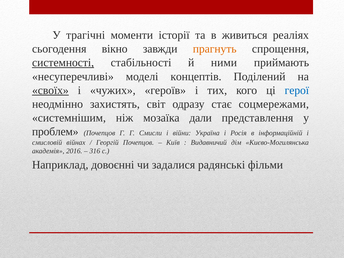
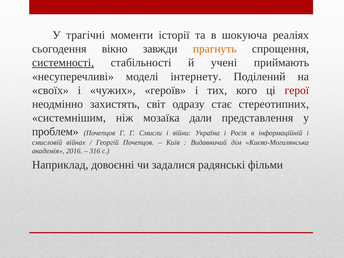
живиться: живиться -> шокуюча
ними: ними -> учені
концептів: концептів -> інтернету
своїх underline: present -> none
герої colour: blue -> red
соцмережами: соцмережами -> стереотипних
